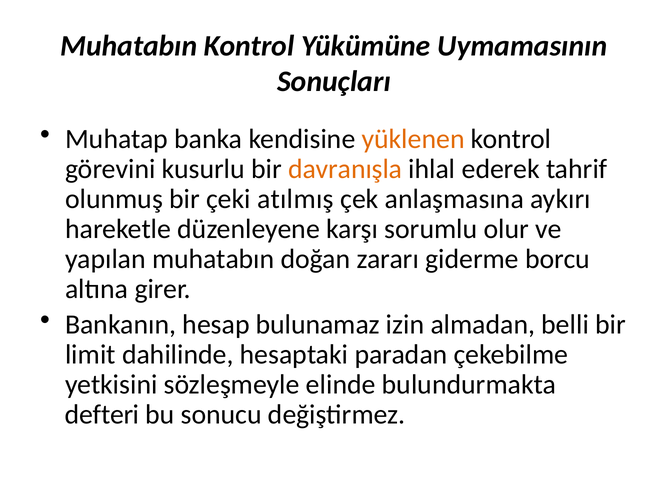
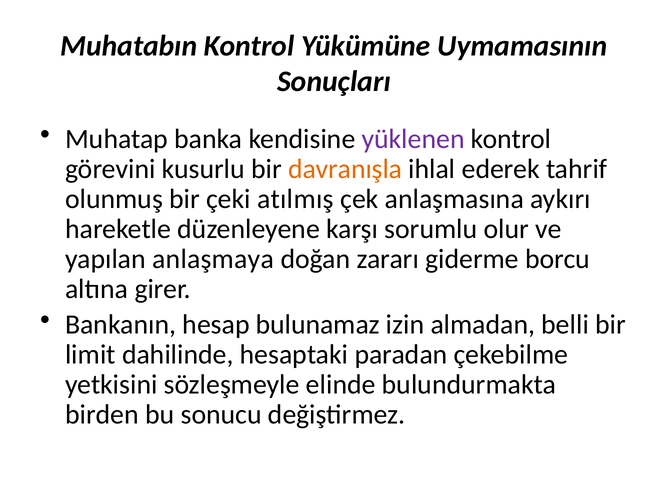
yüklenen colour: orange -> purple
yapılan muhatabın: muhatabın -> anlaşmaya
defteri: defteri -> birden
